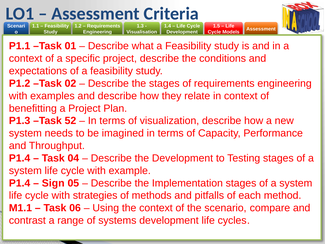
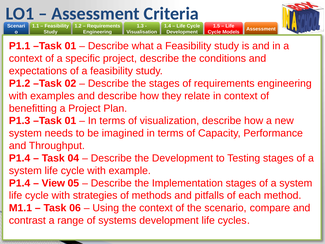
P1.3 Task 52: 52 -> 01
Sign: Sign -> View
